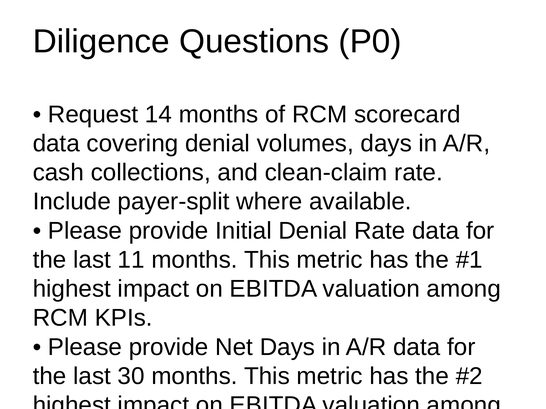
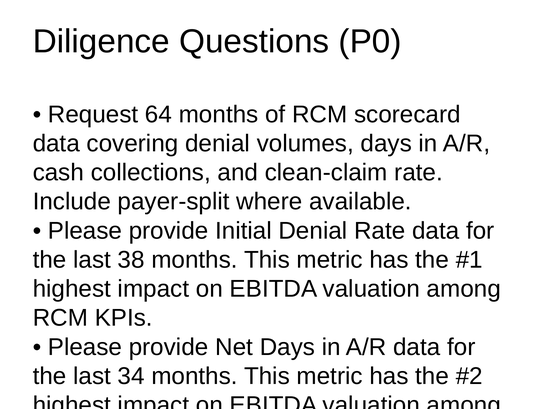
14: 14 -> 64
11: 11 -> 38
30: 30 -> 34
